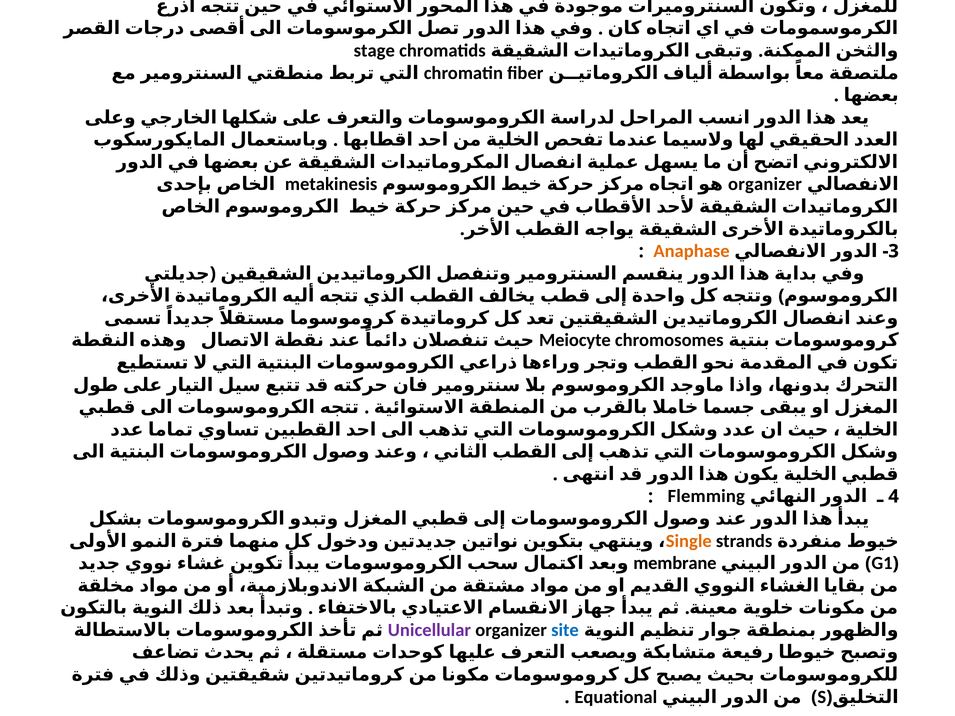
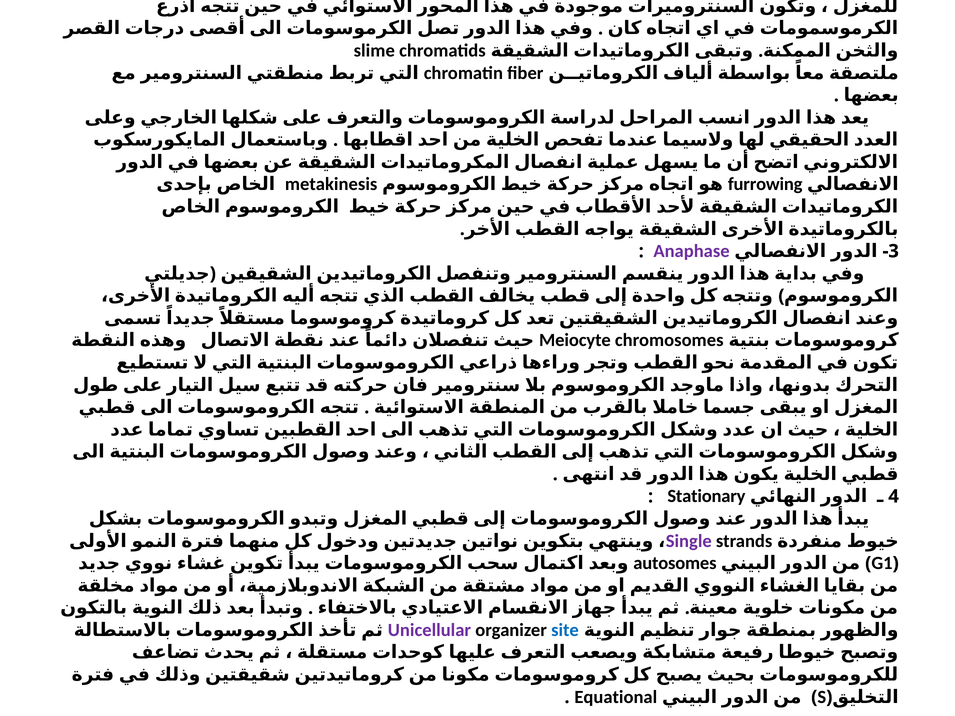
stage: stage -> slime
organizer at (765, 184): organizer -> furrowing
Anaphase colour: orange -> purple
Flemming: Flemming -> Stationary
Single colour: orange -> purple
membrane: membrane -> autosomes
